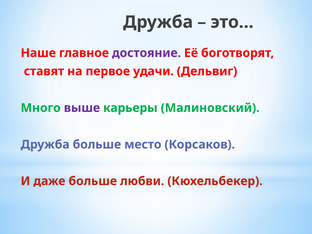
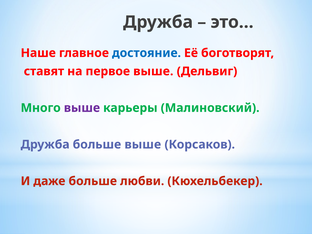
достояние colour: purple -> blue
первое удачи: удачи -> выше
больше место: место -> выше
